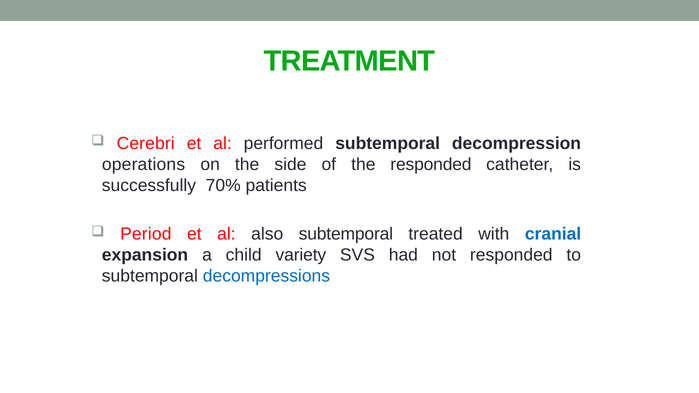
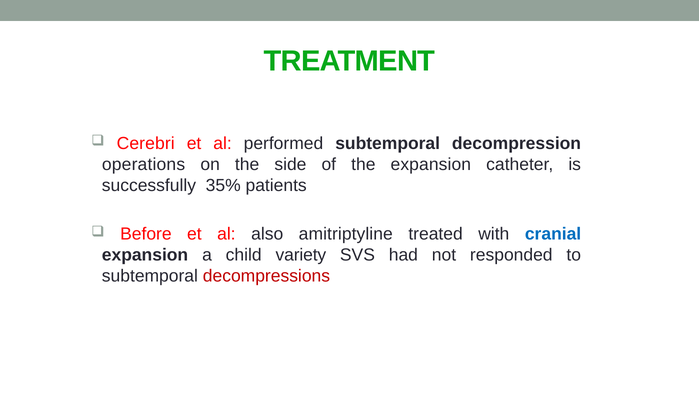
the responded: responded -> expansion
70%: 70% -> 35%
Period: Period -> Before
also subtemporal: subtemporal -> amitriptyline
decompressions colour: blue -> red
